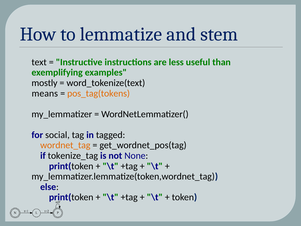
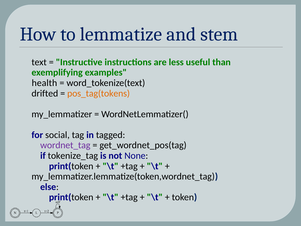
mostly: mostly -> health
means: means -> drifted
wordnet_tag colour: orange -> purple
